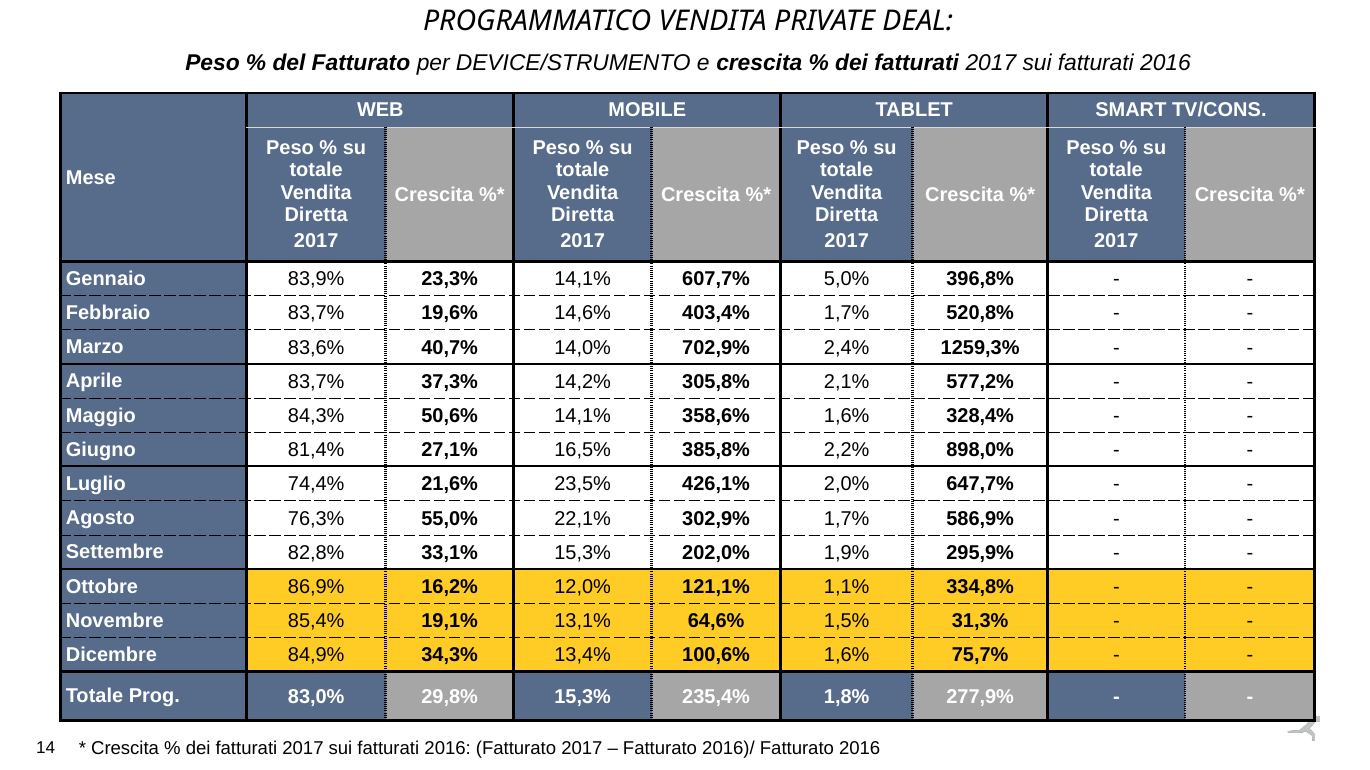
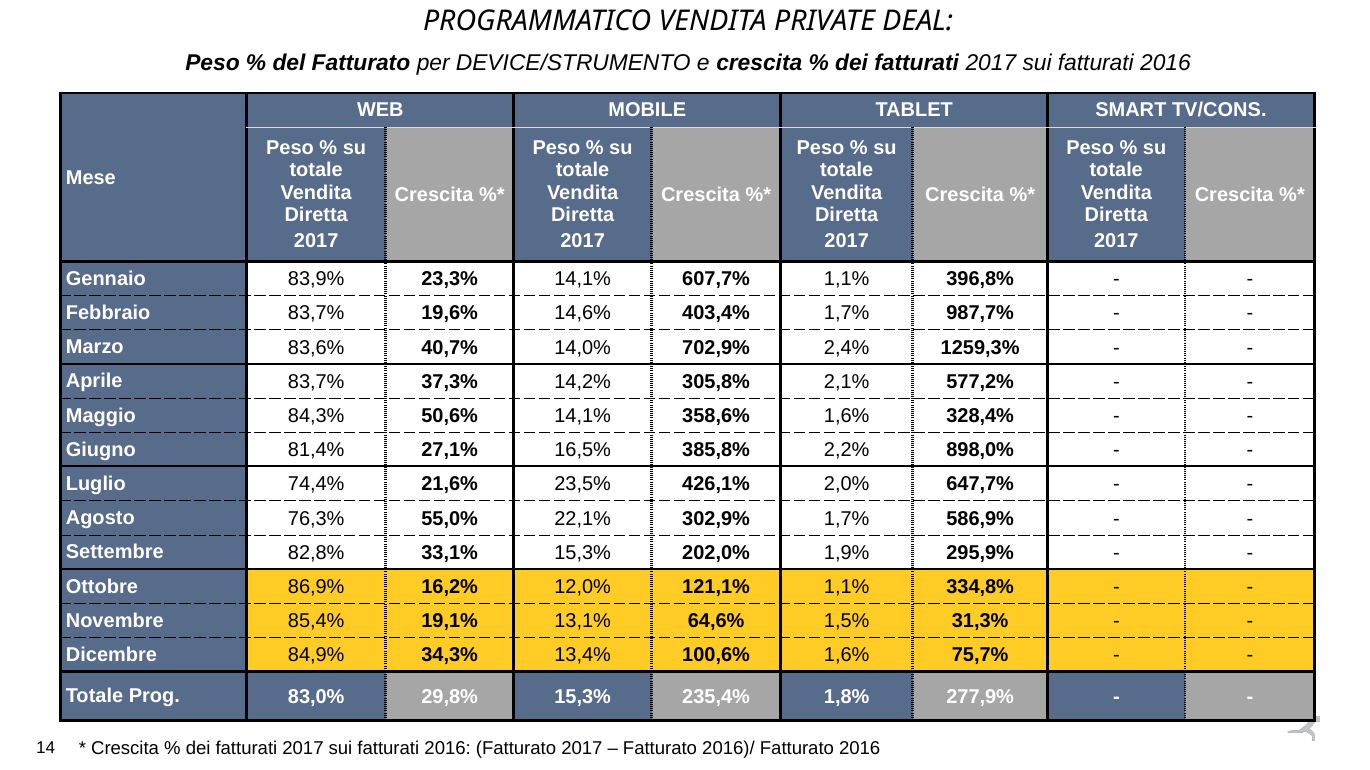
607,7% 5,0%: 5,0% -> 1,1%
520,8%: 520,8% -> 987,7%
